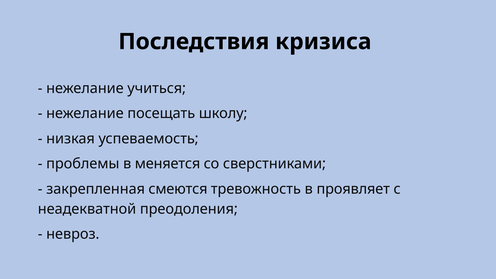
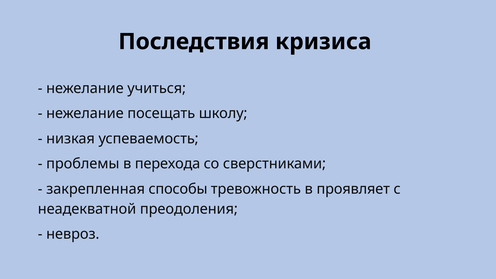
меняется: меняется -> перехода
смеются: смеются -> способы
